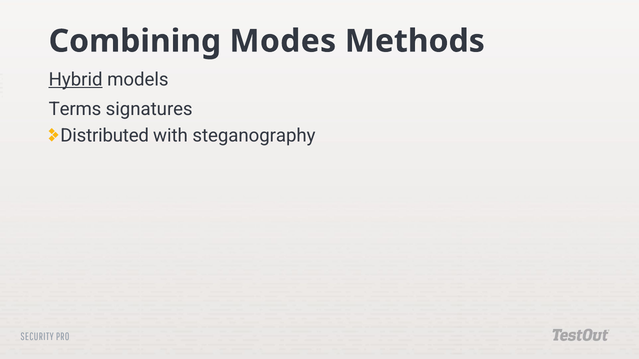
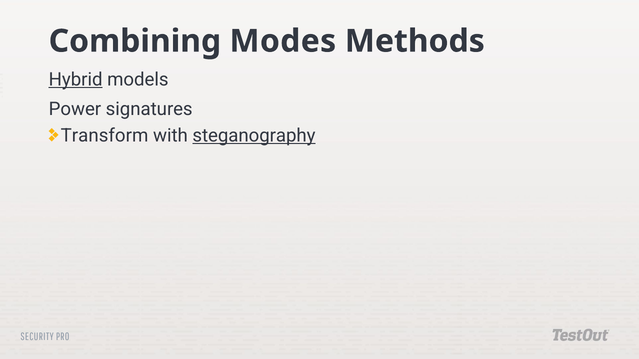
Terms: Terms -> Power
Distributed: Distributed -> Transform
steganography underline: none -> present
